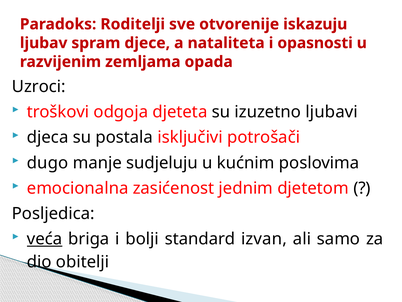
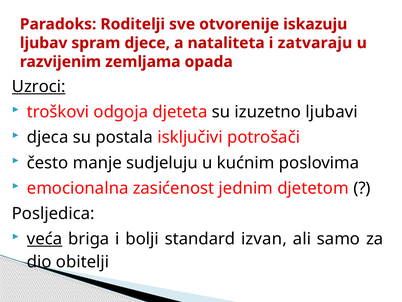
opasnosti: opasnosti -> zatvaraju
Uzroci underline: none -> present
dugo: dugo -> često
